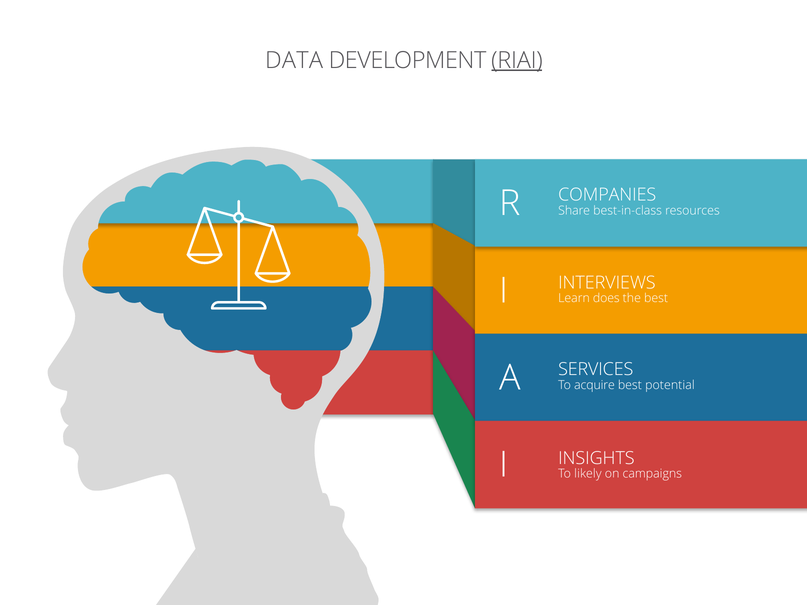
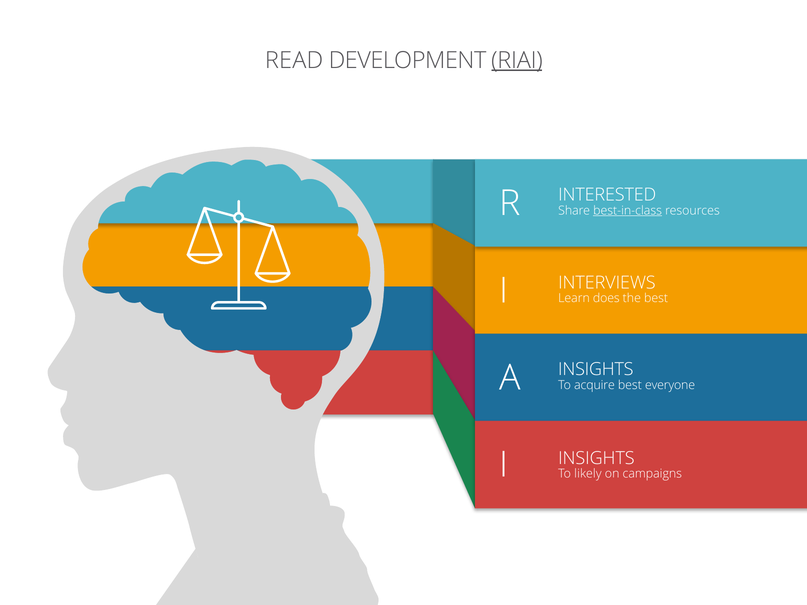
DATA: DATA -> READ
COMPANIES: COMPANIES -> INTERESTED
best-in-class underline: none -> present
SERVICES at (596, 370): SERVICES -> INSIGHTS
potential: potential -> everyone
